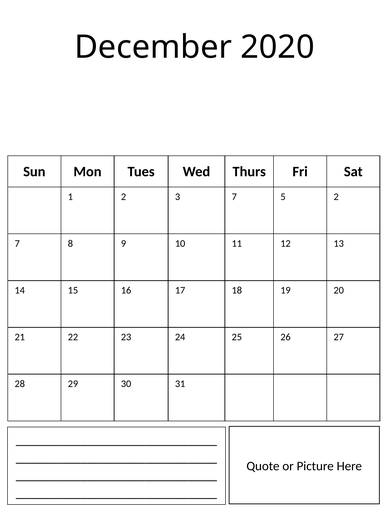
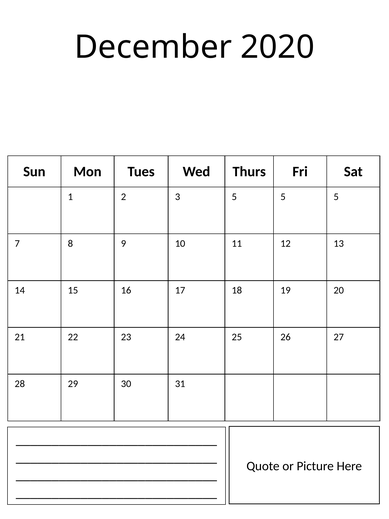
3 7: 7 -> 5
2 at (336, 197): 2 -> 5
